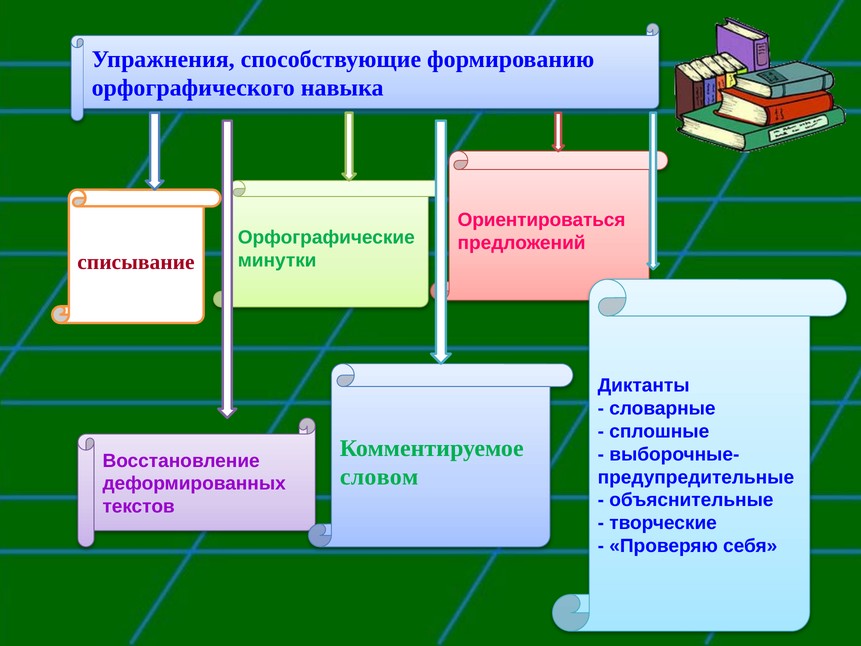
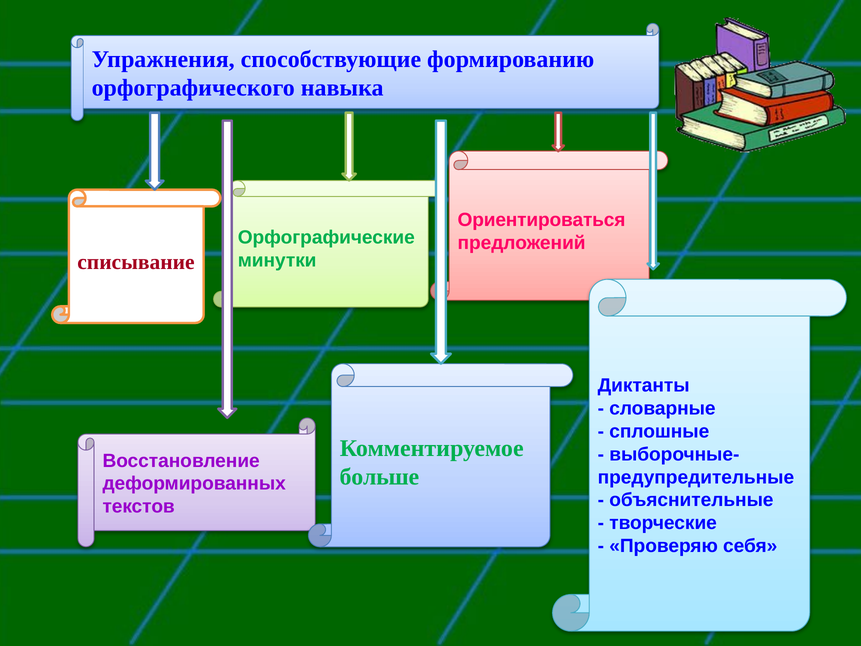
словом: словом -> больше
